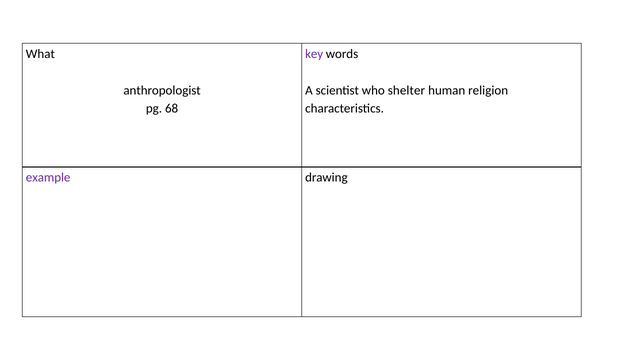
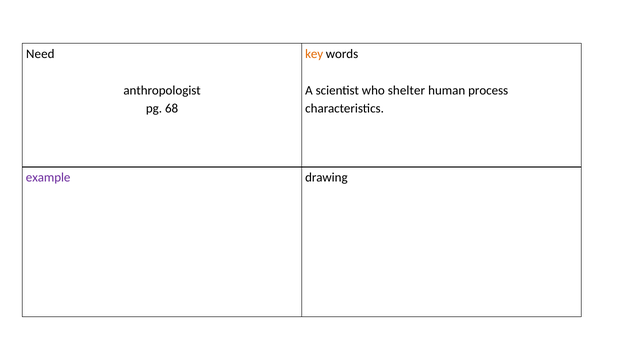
What: What -> Need
key colour: purple -> orange
religion: religion -> process
